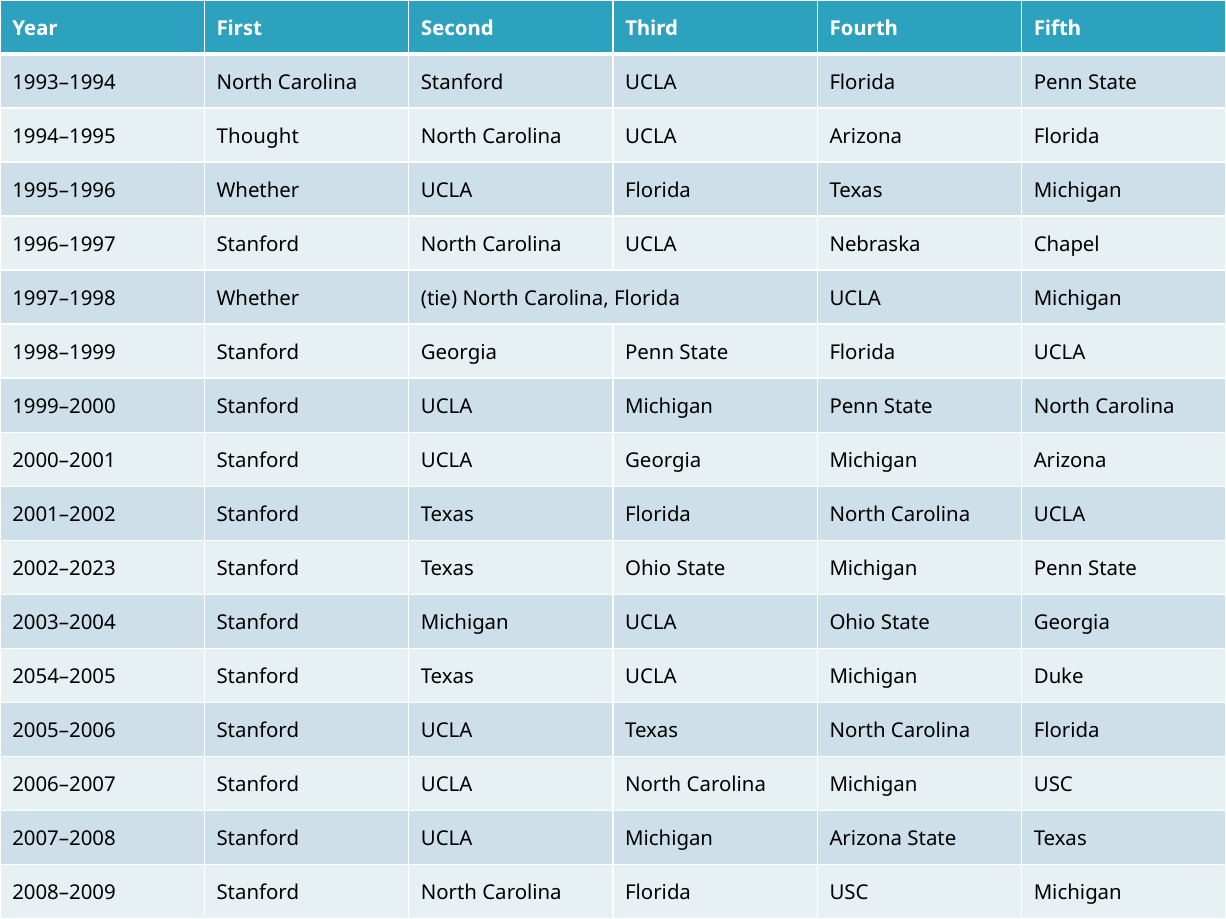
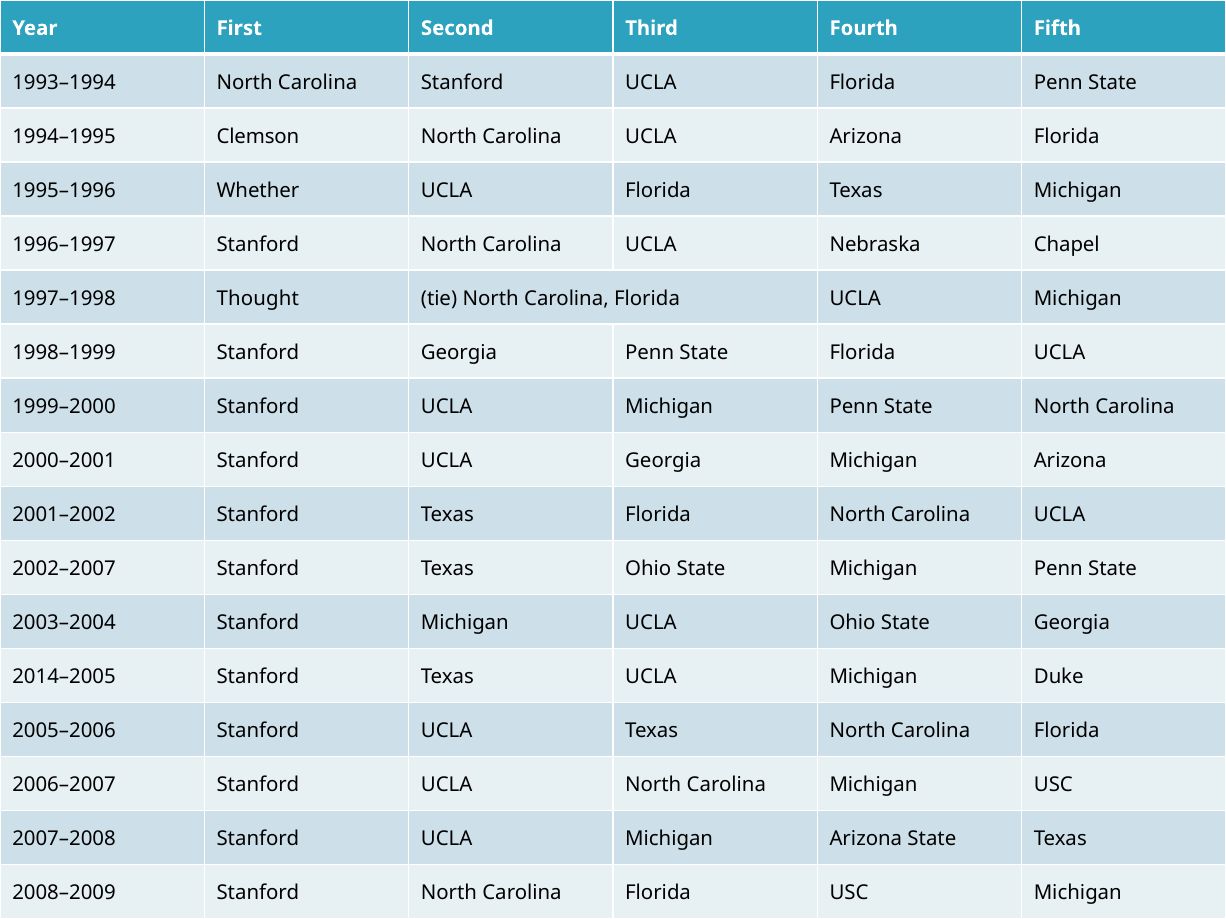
Thought: Thought -> Clemson
1997–1998 Whether: Whether -> Thought
2002–2023: 2002–2023 -> 2002–2007
2054–2005: 2054–2005 -> 2014–2005
